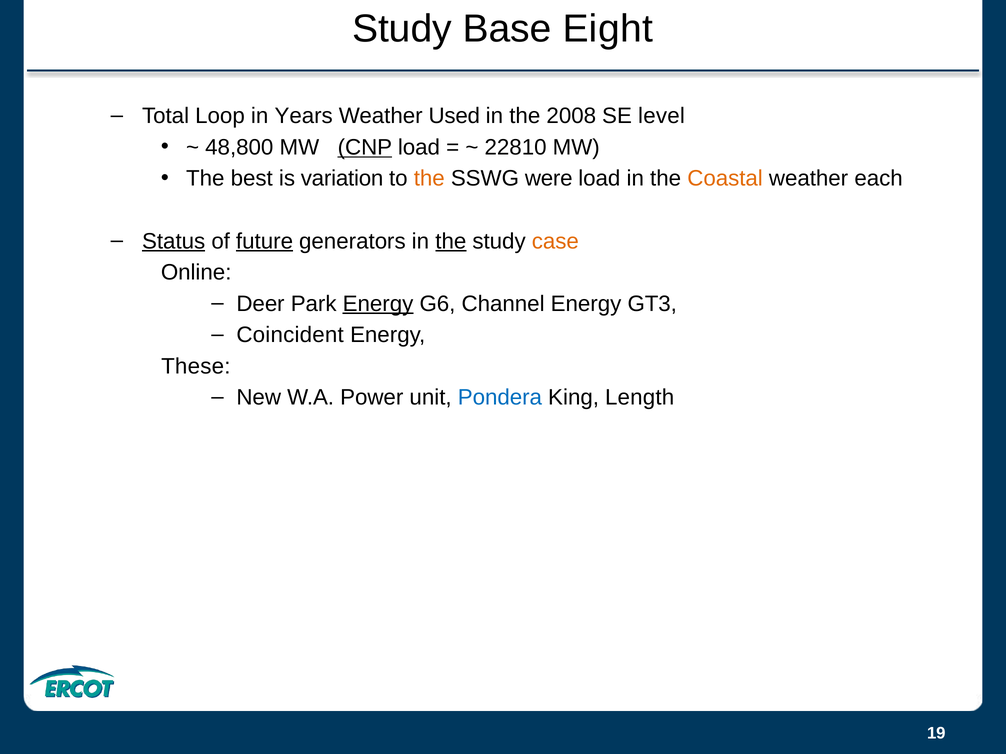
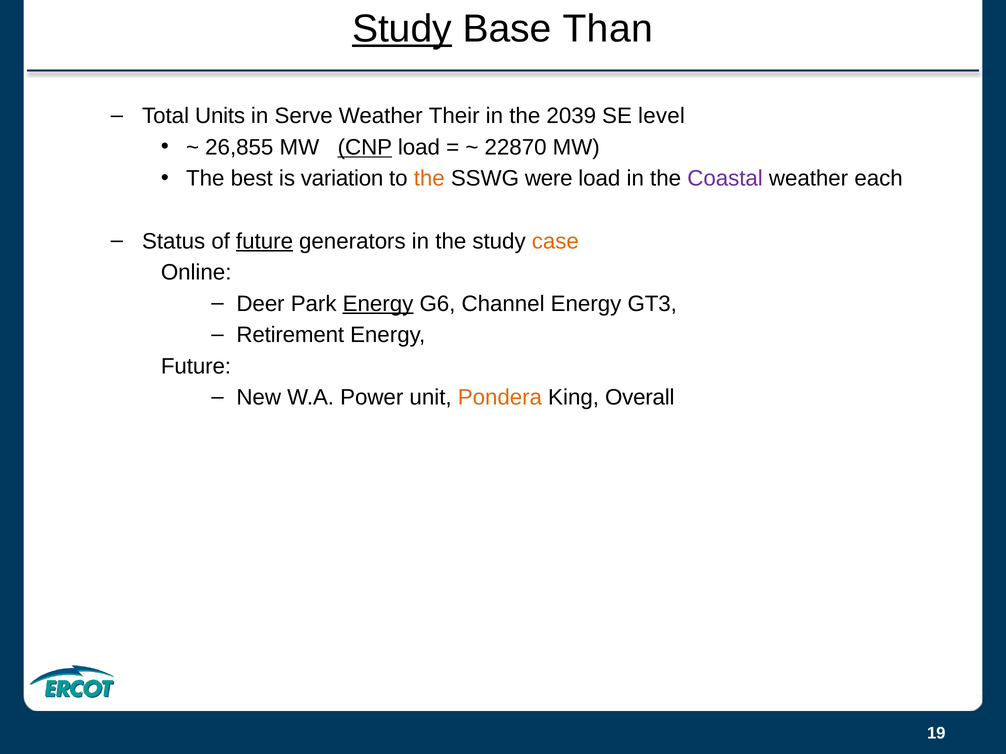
Study at (402, 29) underline: none -> present
Eight: Eight -> Than
Loop: Loop -> Units
Years: Years -> Serve
Used: Used -> Their
2008: 2008 -> 2039
48,800: 48,800 -> 26,855
22810: 22810 -> 22870
Coastal colour: orange -> purple
Status underline: present -> none
the at (451, 241) underline: present -> none
Coincident: Coincident -> Retirement
These at (196, 366): These -> Future
Pondera colour: blue -> orange
Length: Length -> Overall
